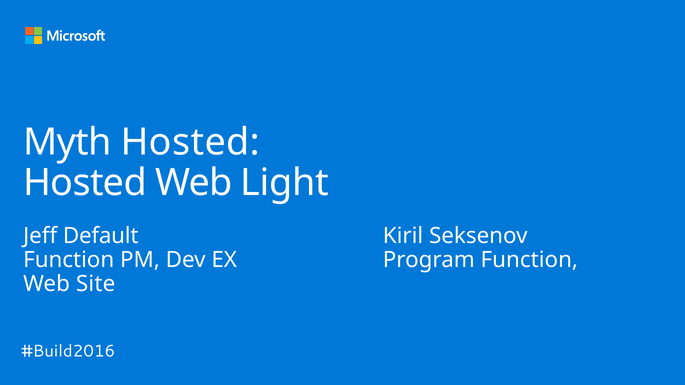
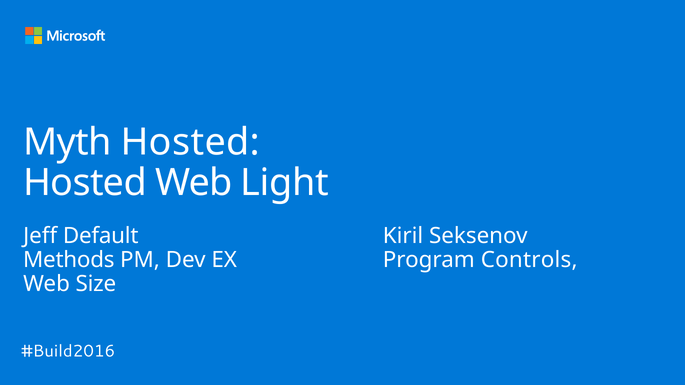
Function at (69, 260): Function -> Methods
Program Function: Function -> Controls
Site: Site -> Size
